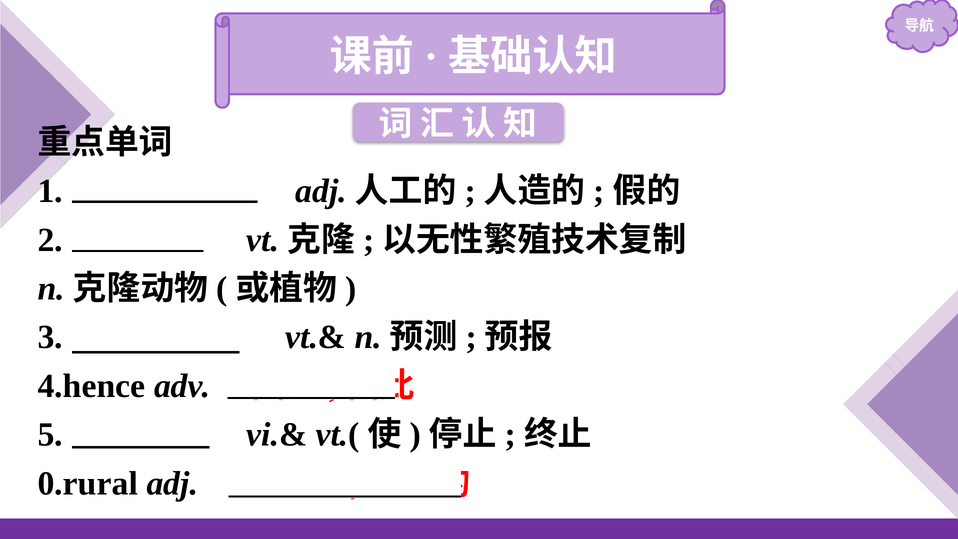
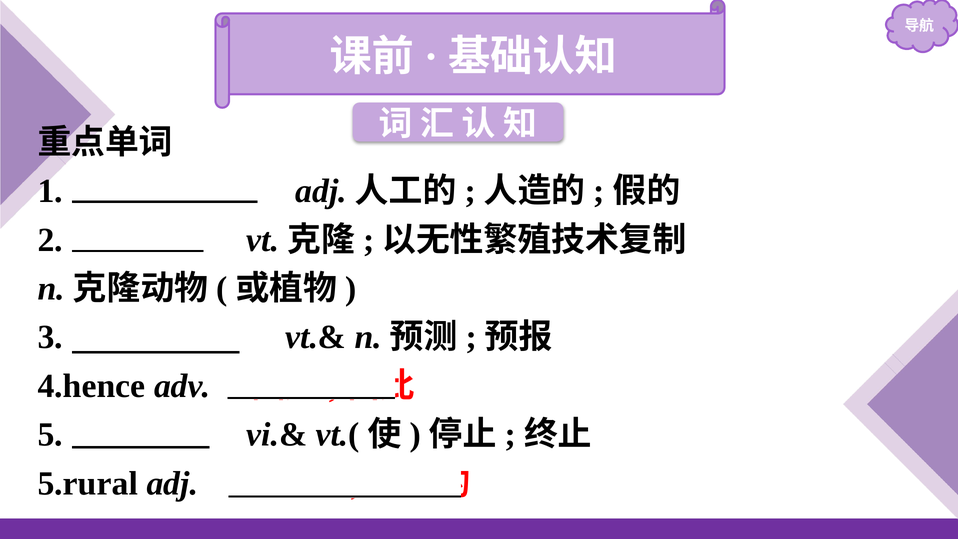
0.rural: 0.rural -> 5.rural
